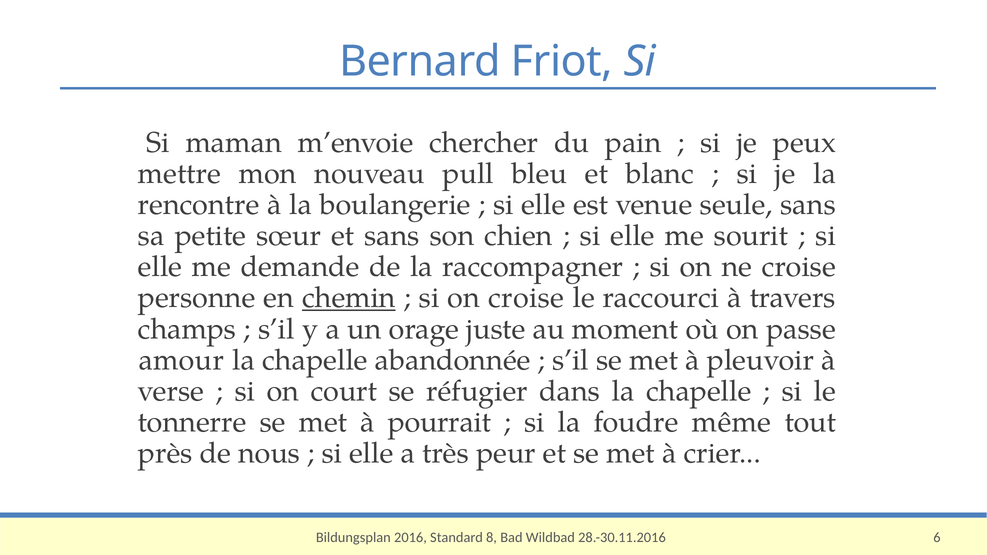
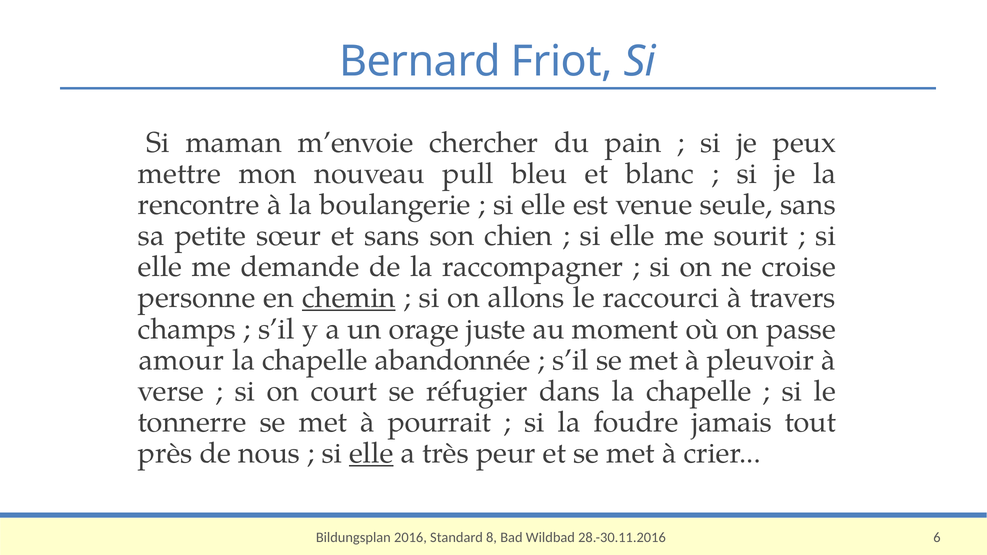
on croise: croise -> allons
même: même -> jamais
elle at (371, 454) underline: none -> present
